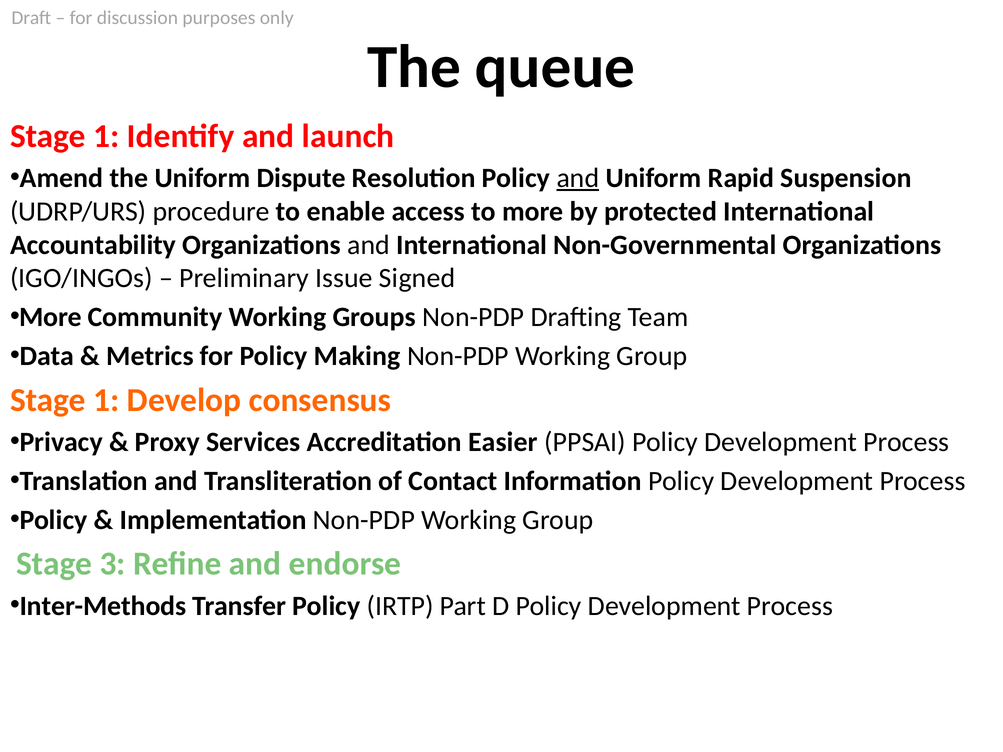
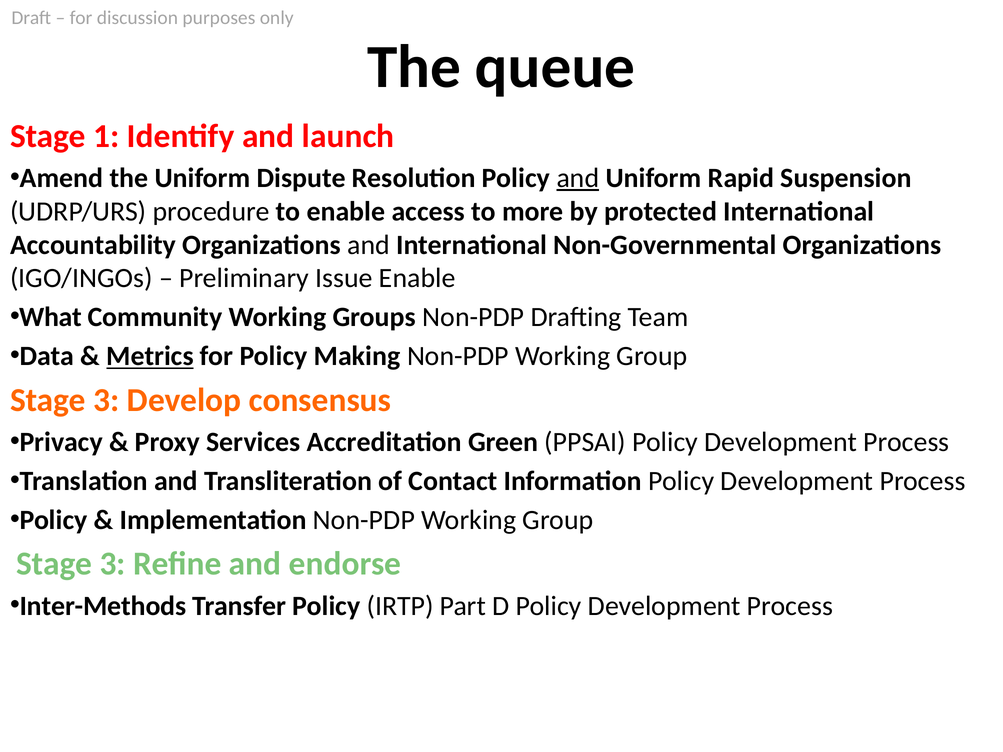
Issue Signed: Signed -> Enable
More at (51, 317): More -> What
Metrics underline: none -> present
1 at (106, 400): 1 -> 3
Easier: Easier -> Green
